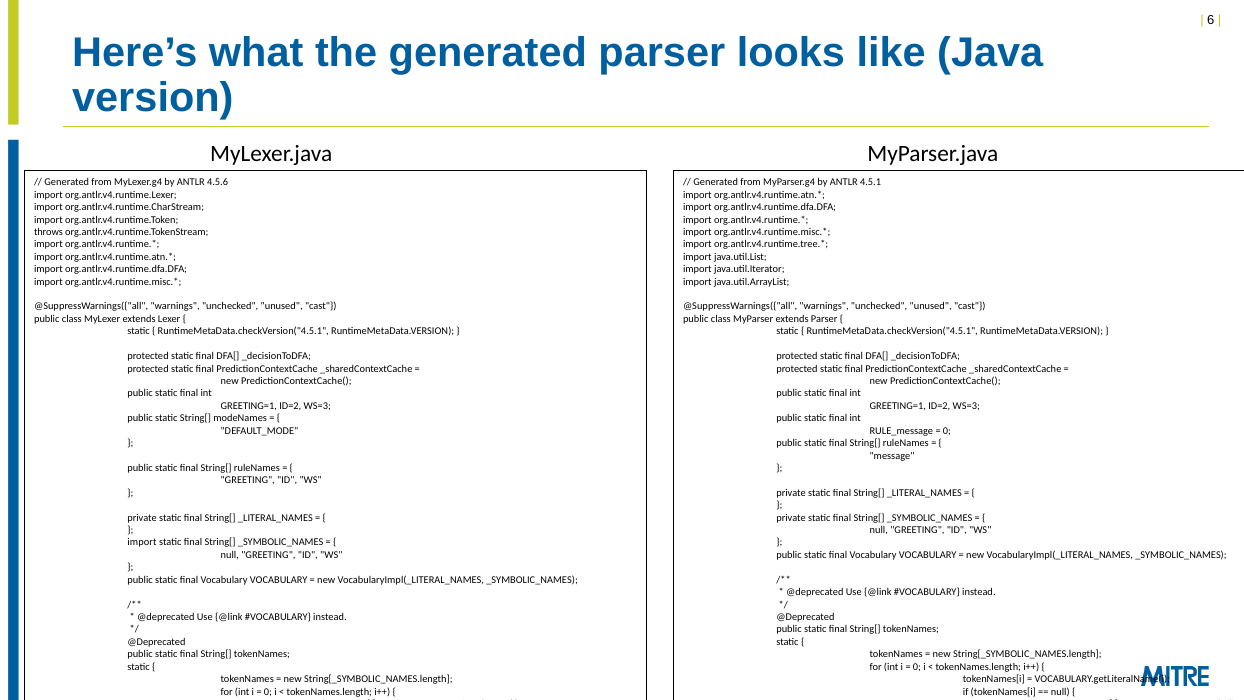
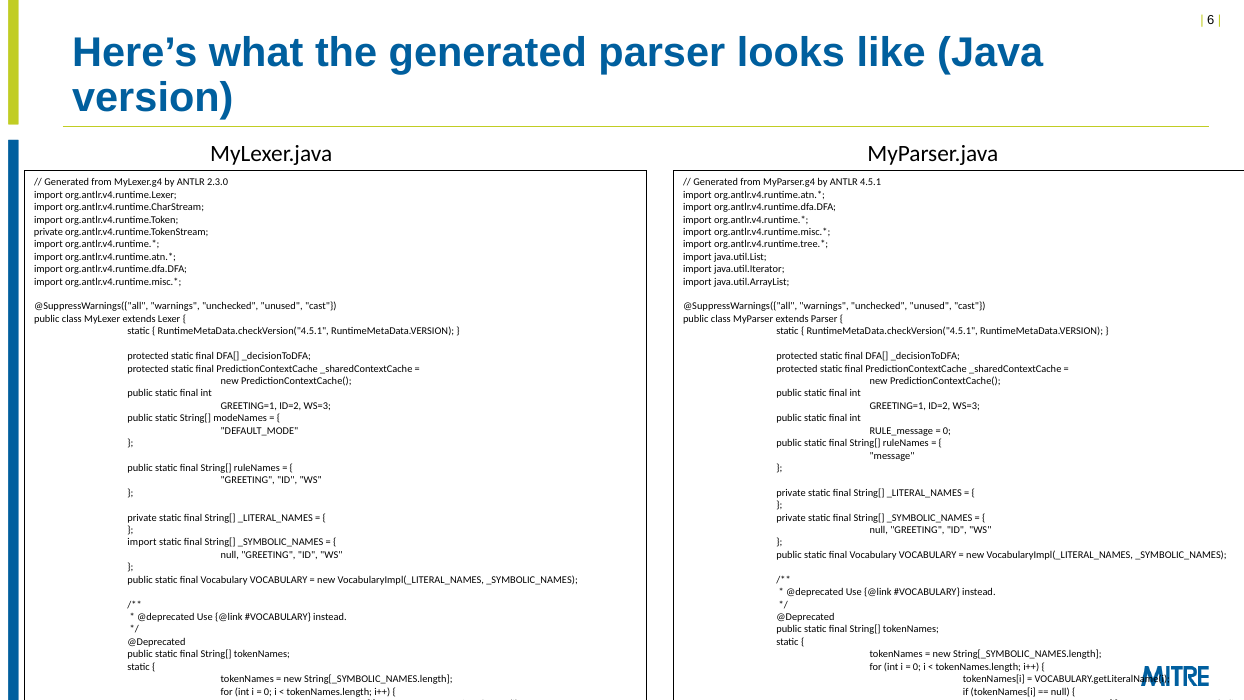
4.5.6: 4.5.6 -> 2.3.0
throws at (48, 232): throws -> private
